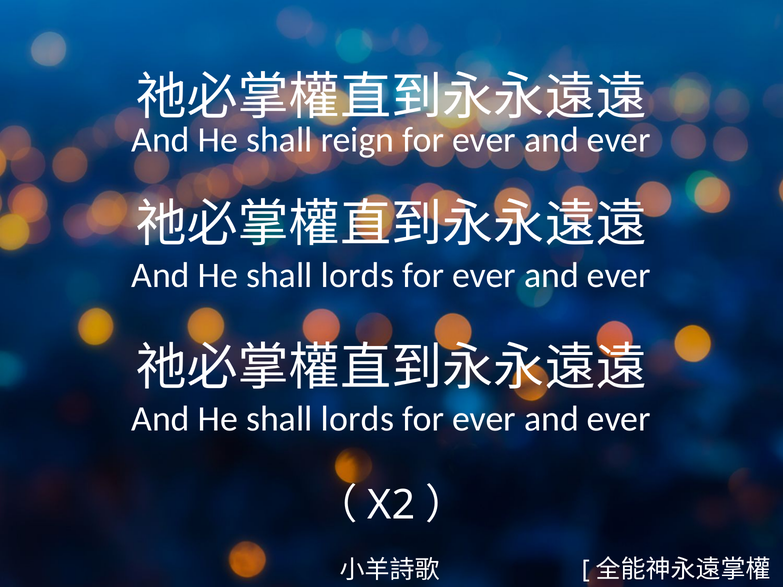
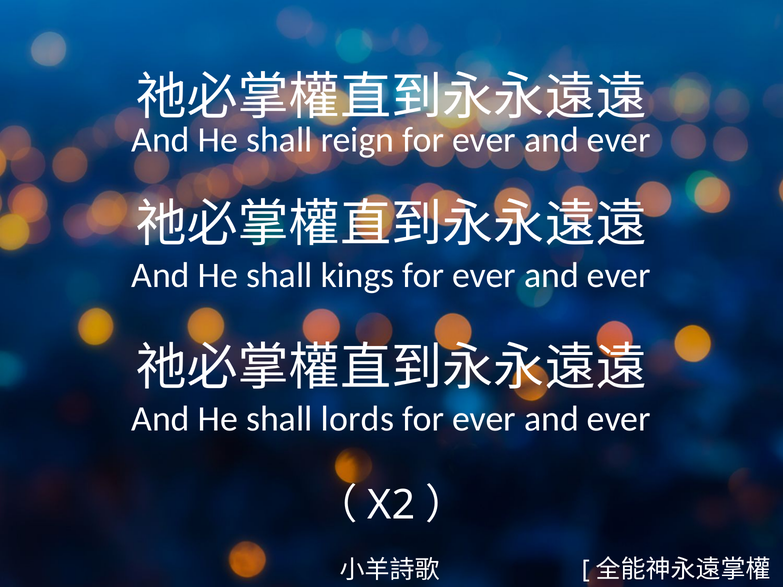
lords at (357, 276): lords -> kings
